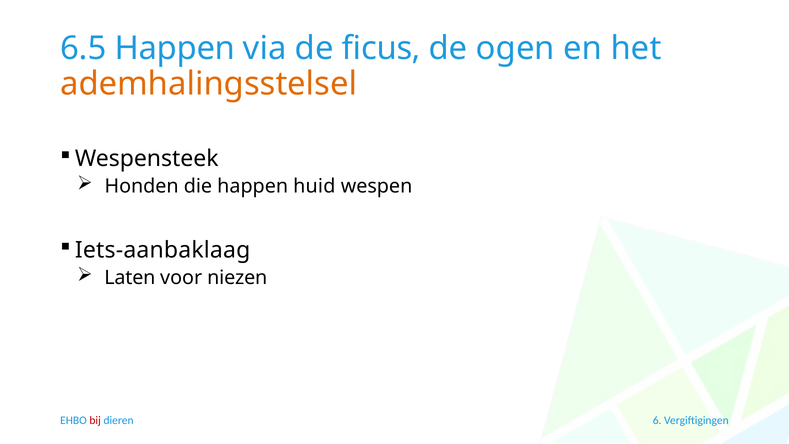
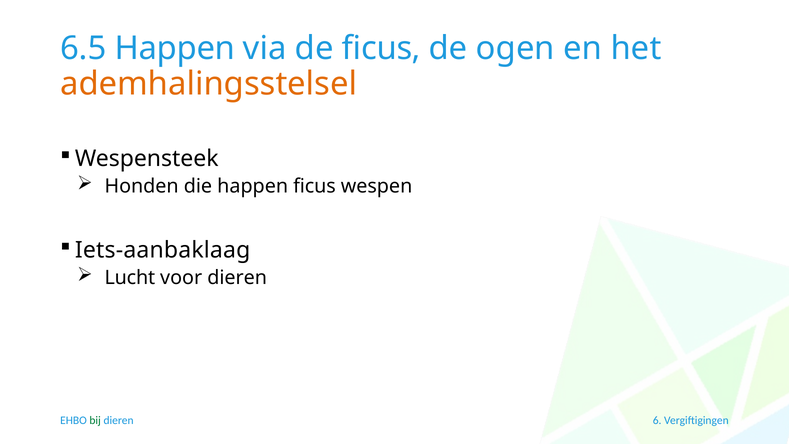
happen huid: huid -> ficus
Laten: Laten -> Lucht
voor niezen: niezen -> dieren
bij colour: red -> green
